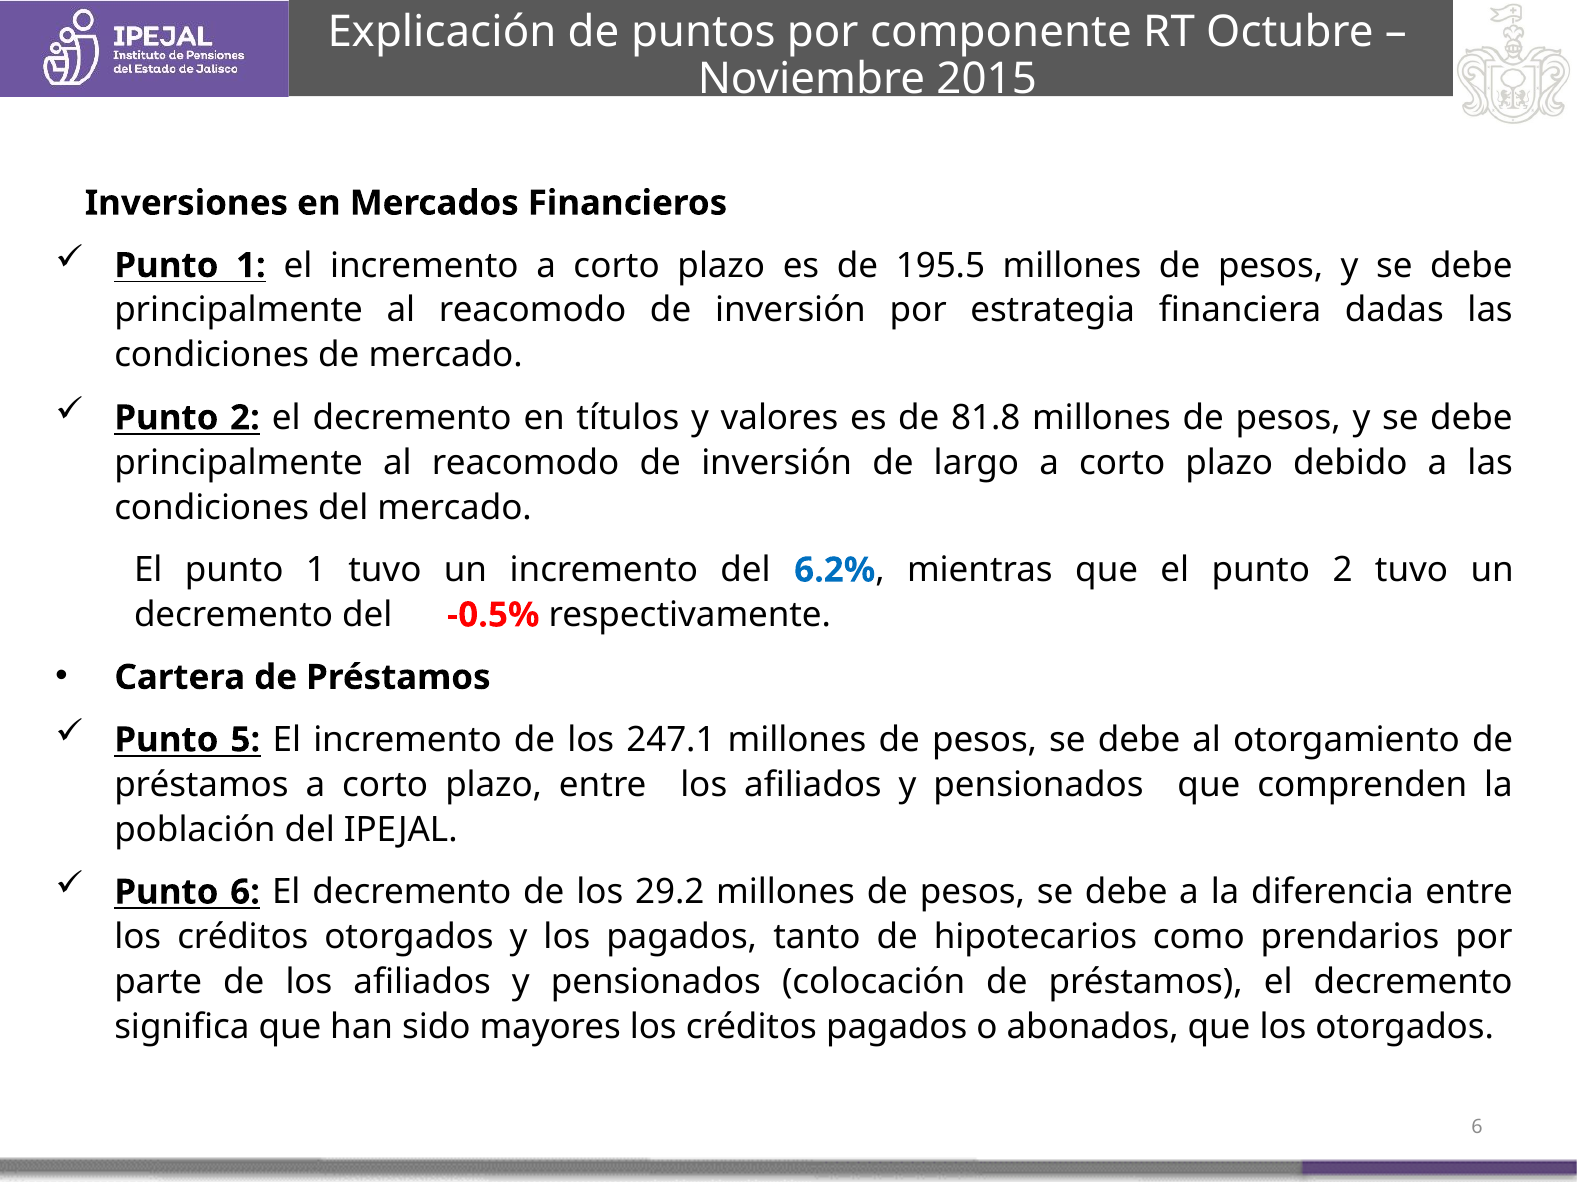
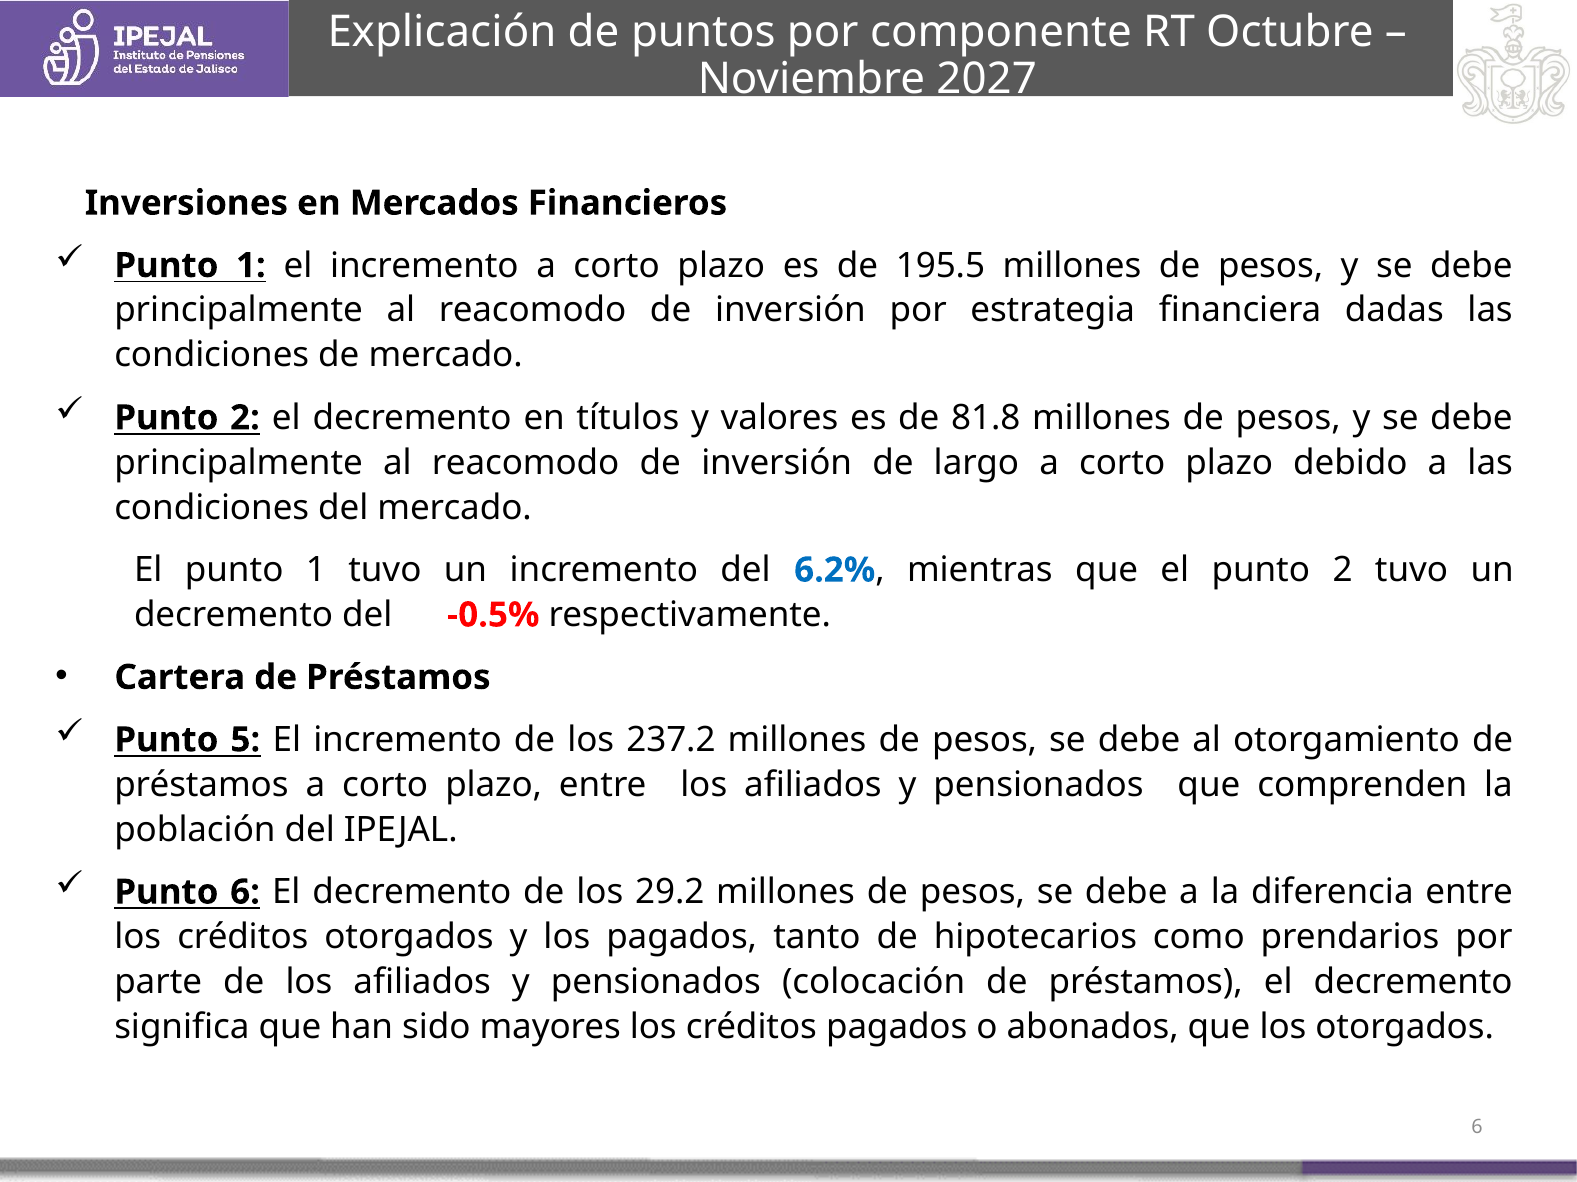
2015: 2015 -> 2027
247.1: 247.1 -> 237.2
